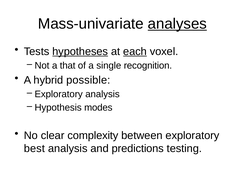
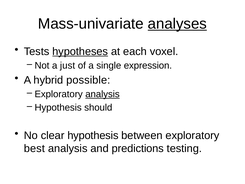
each underline: present -> none
that: that -> just
recognition: recognition -> expression
analysis at (102, 94) underline: none -> present
modes: modes -> should
clear complexity: complexity -> hypothesis
